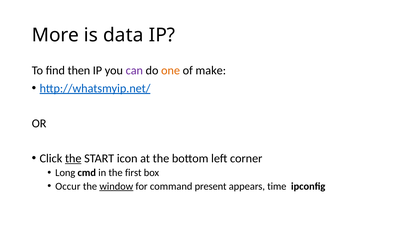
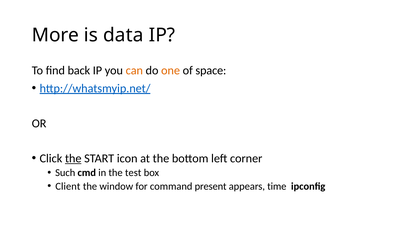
then: then -> back
can colour: purple -> orange
make: make -> space
Long: Long -> Such
first: first -> test
Occur: Occur -> Client
window underline: present -> none
